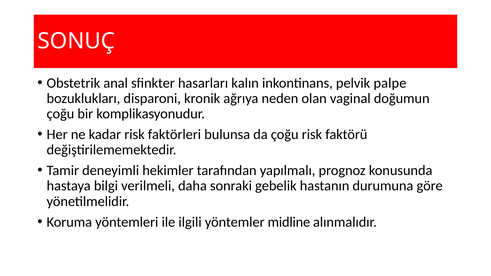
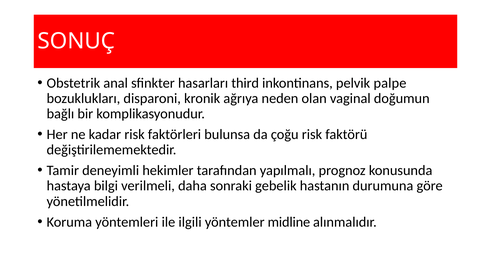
kalın: kalın -> third
çoğu at (60, 114): çoğu -> bağlı
